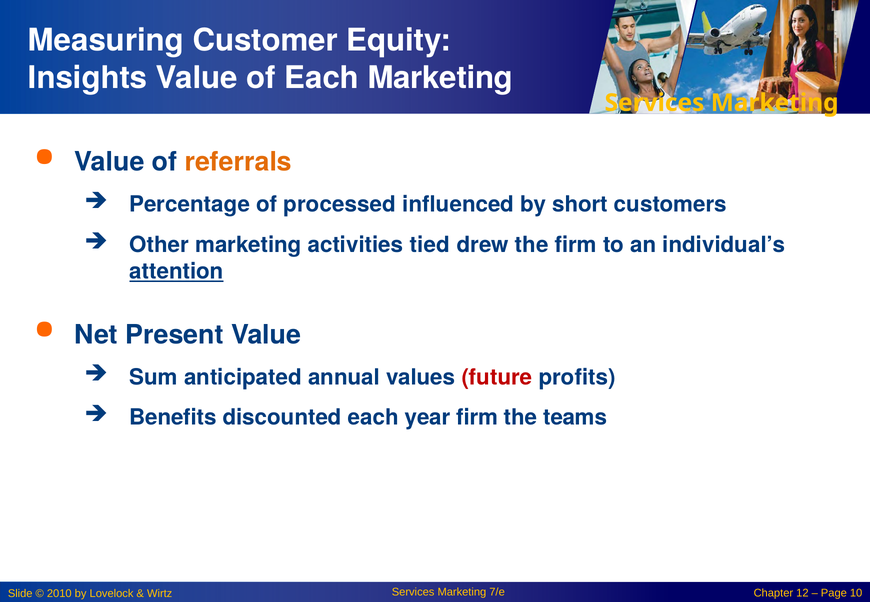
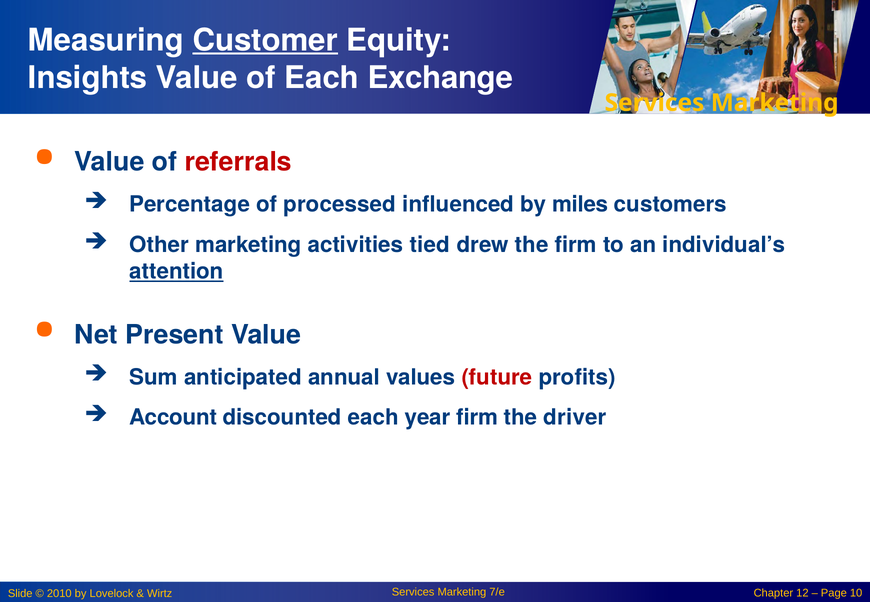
Customer underline: none -> present
Each Marketing: Marketing -> Exchange
referrals colour: orange -> red
short: short -> miles
Benefits: Benefits -> Account
teams: teams -> driver
